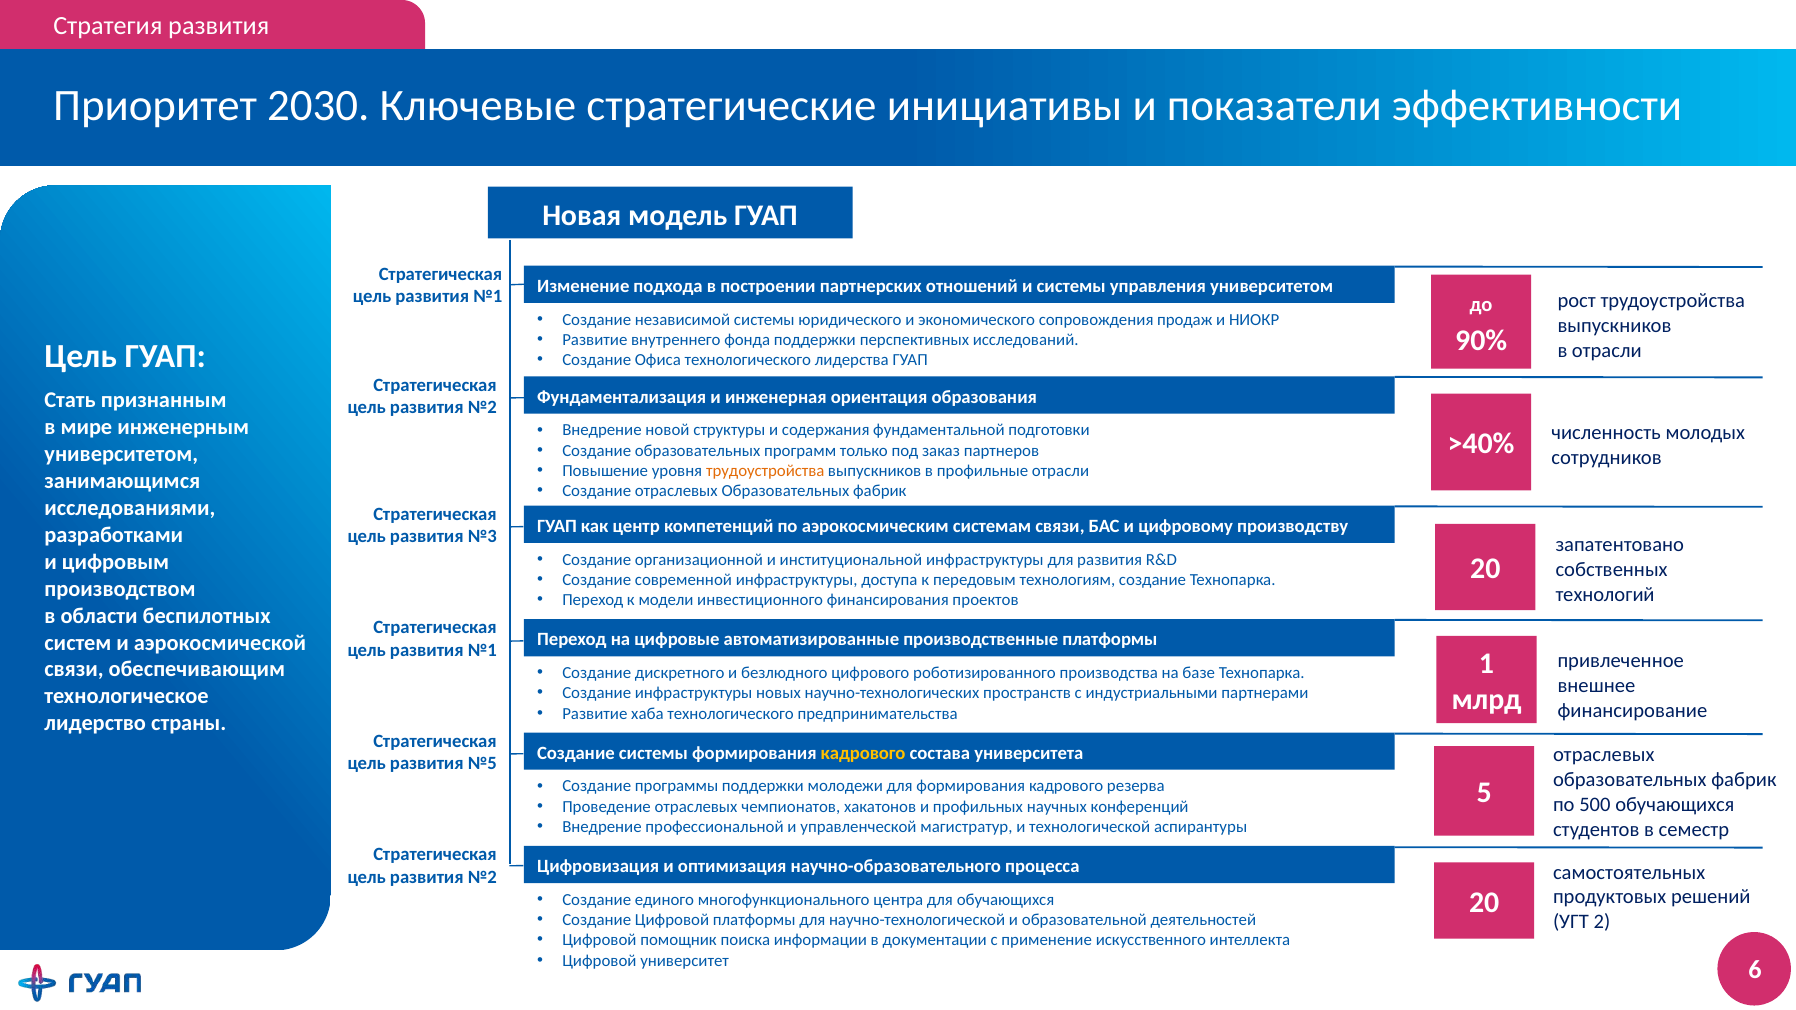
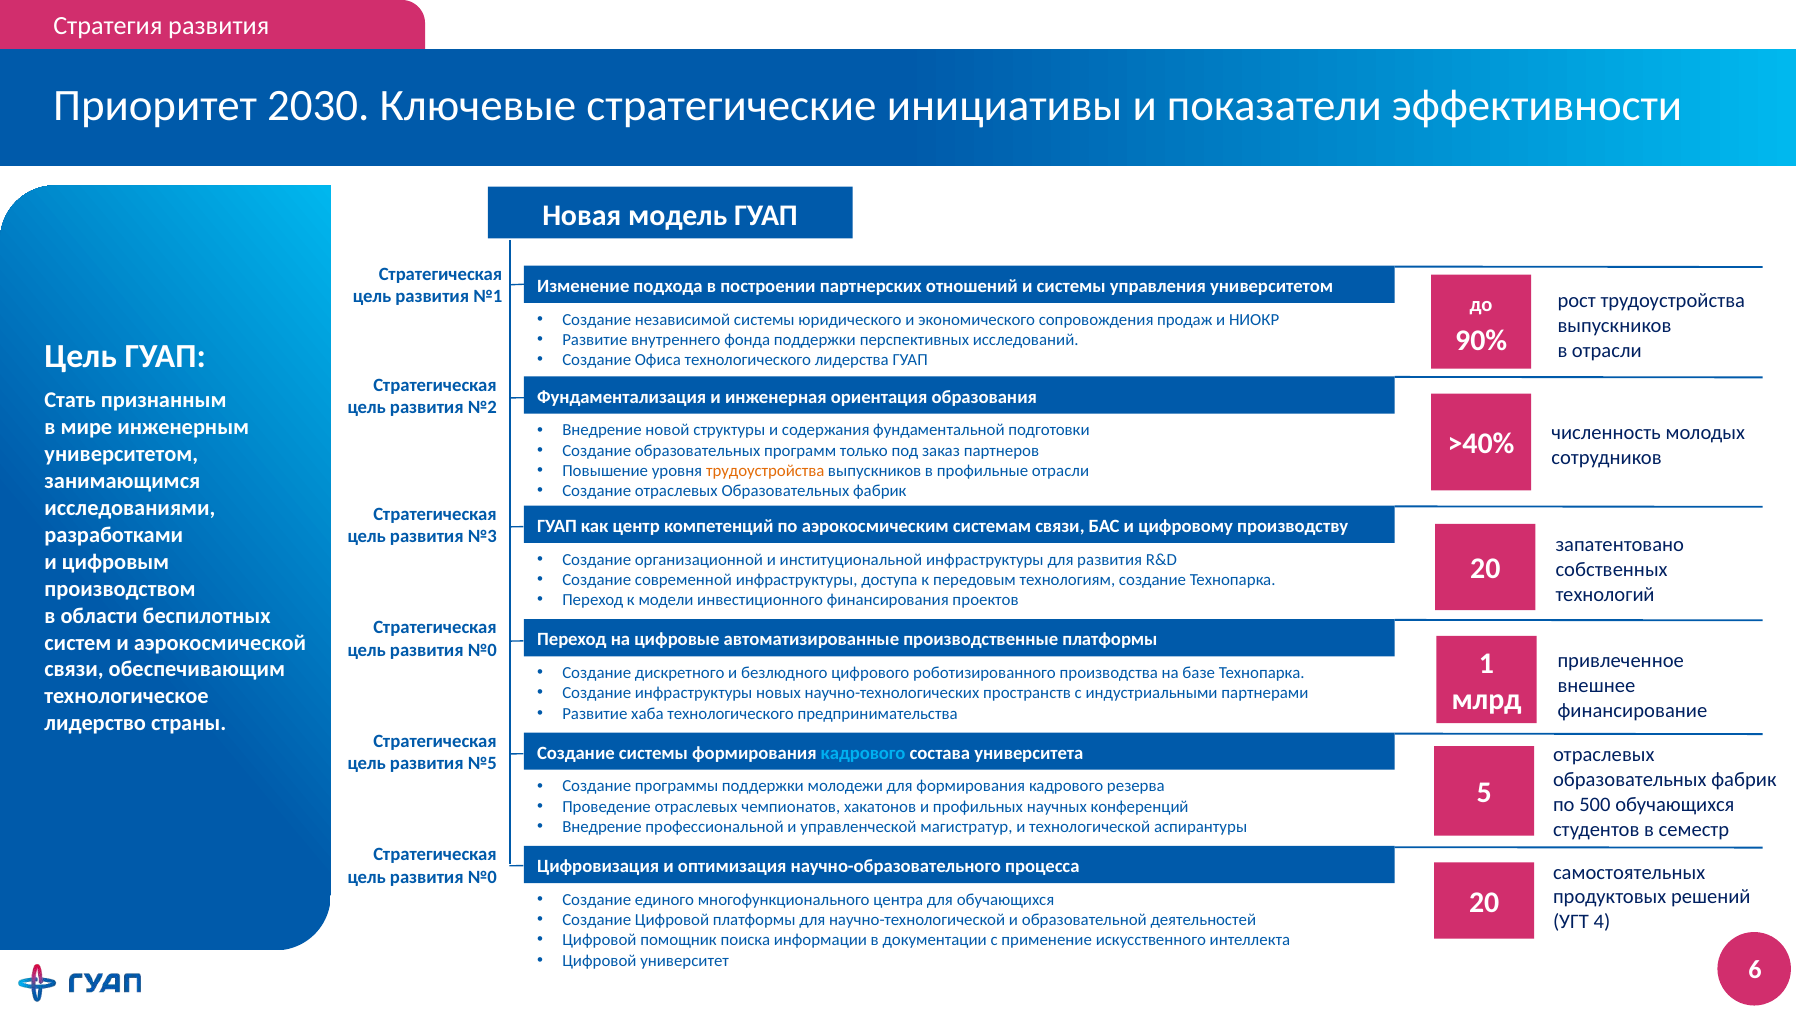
№1 at (482, 650): №1 -> №0
кадрового at (863, 753) colour: yellow -> light blue
№2 at (482, 877): №2 -> №0
2: 2 -> 4
